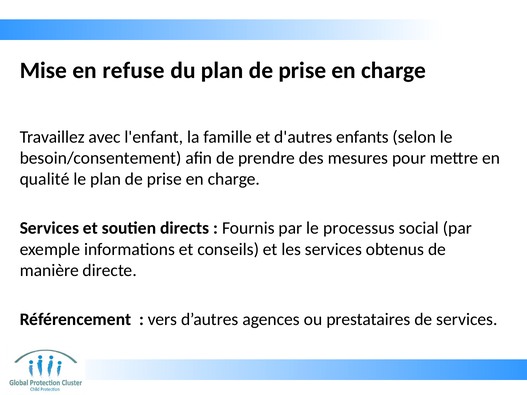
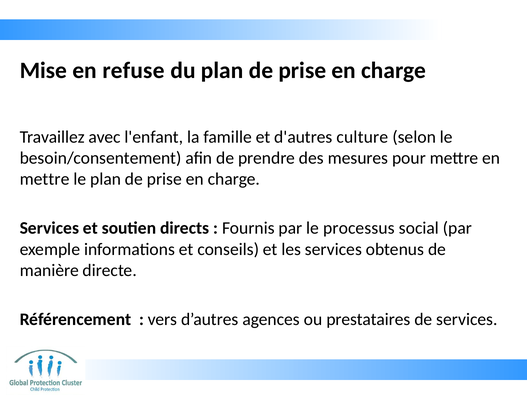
enfants: enfants -> culture
qualité at (45, 179): qualité -> mettre
